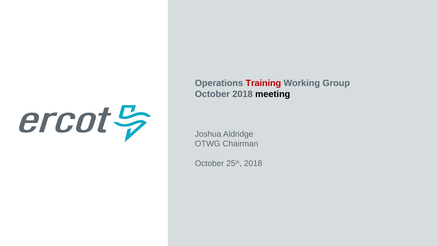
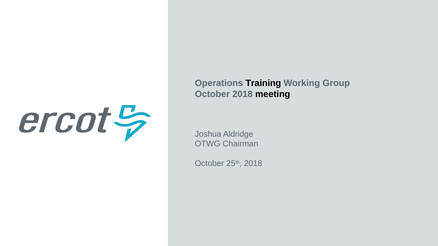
Training colour: red -> black
